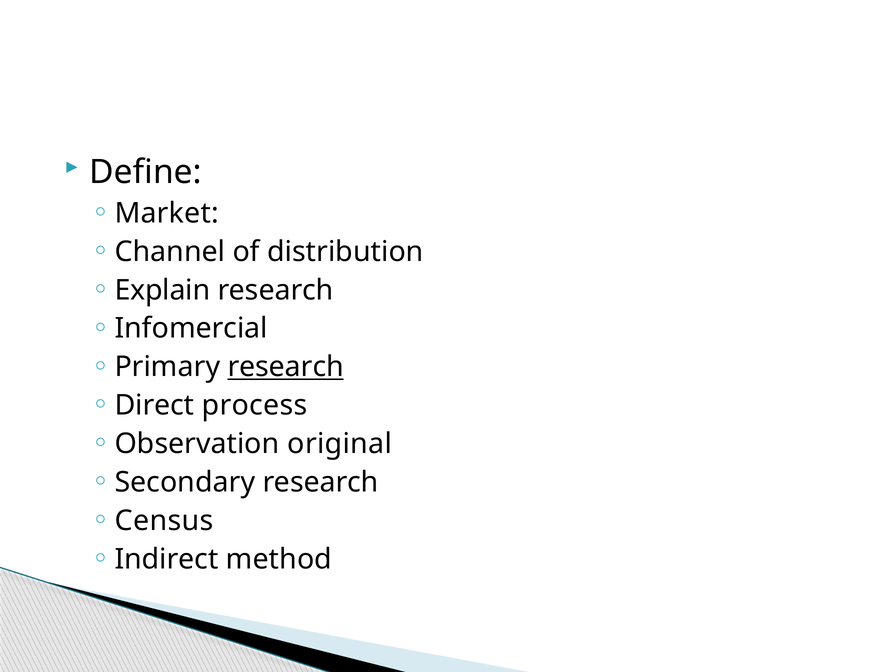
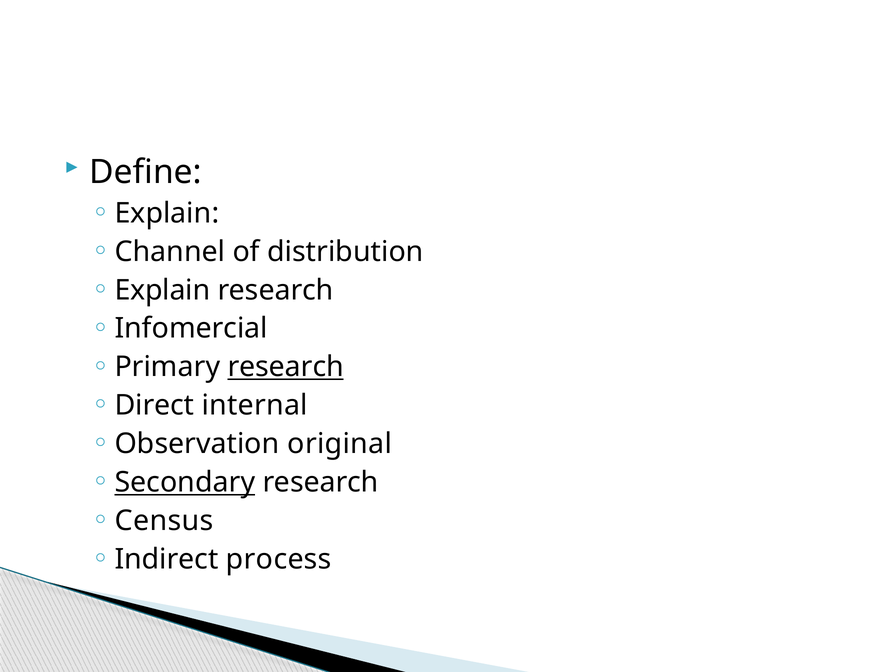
Market at (167, 213): Market -> Explain
process: process -> internal
Secondary underline: none -> present
method: method -> process
